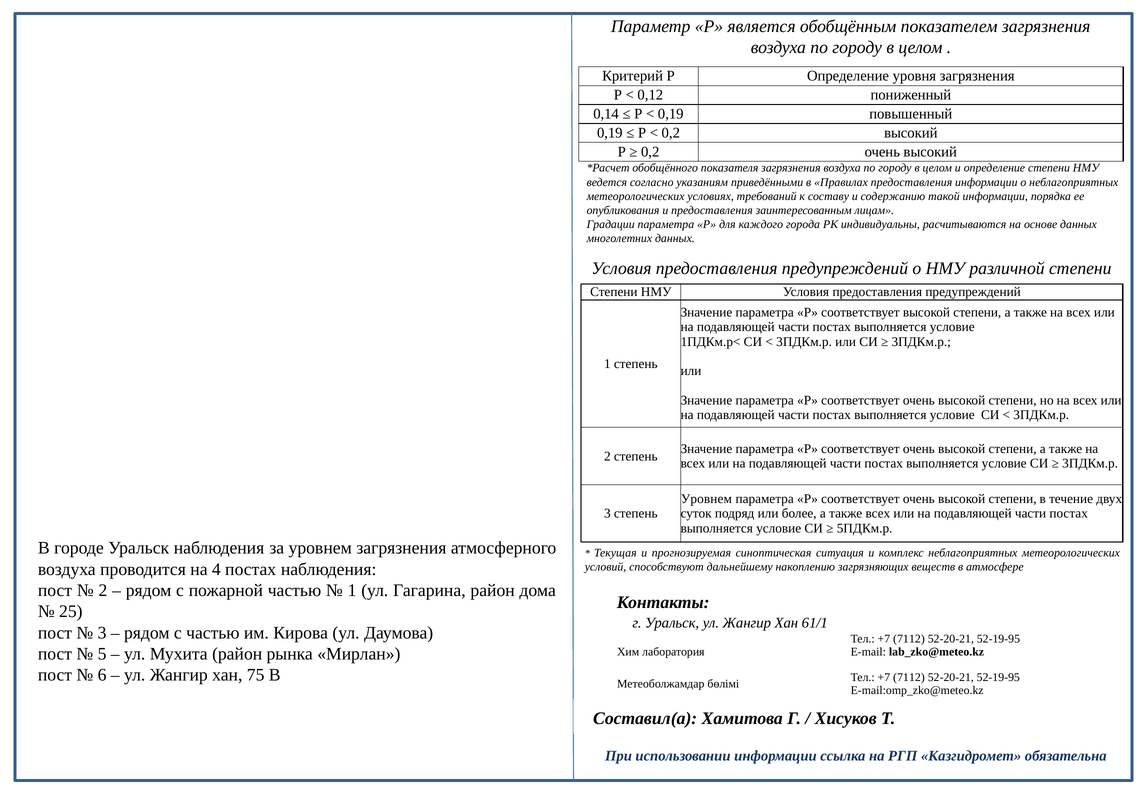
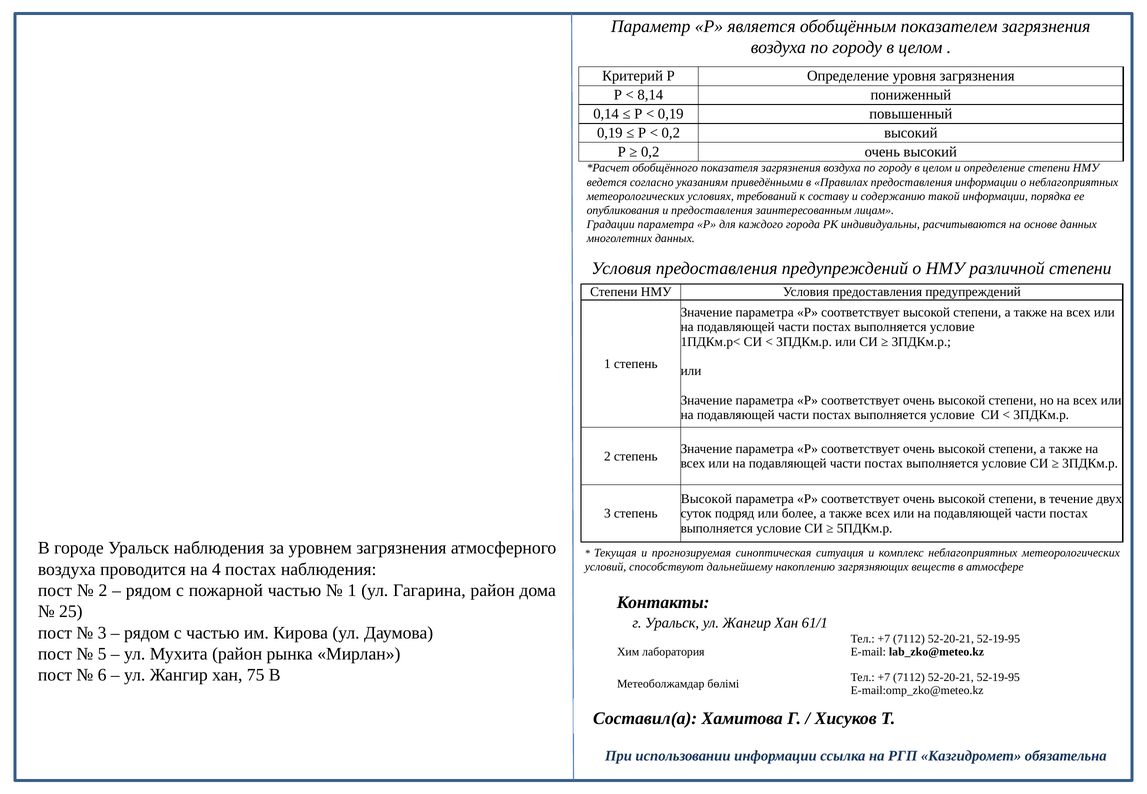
0,12: 0,12 -> 8,14
Уровнем at (706, 499): Уровнем -> Высокой
